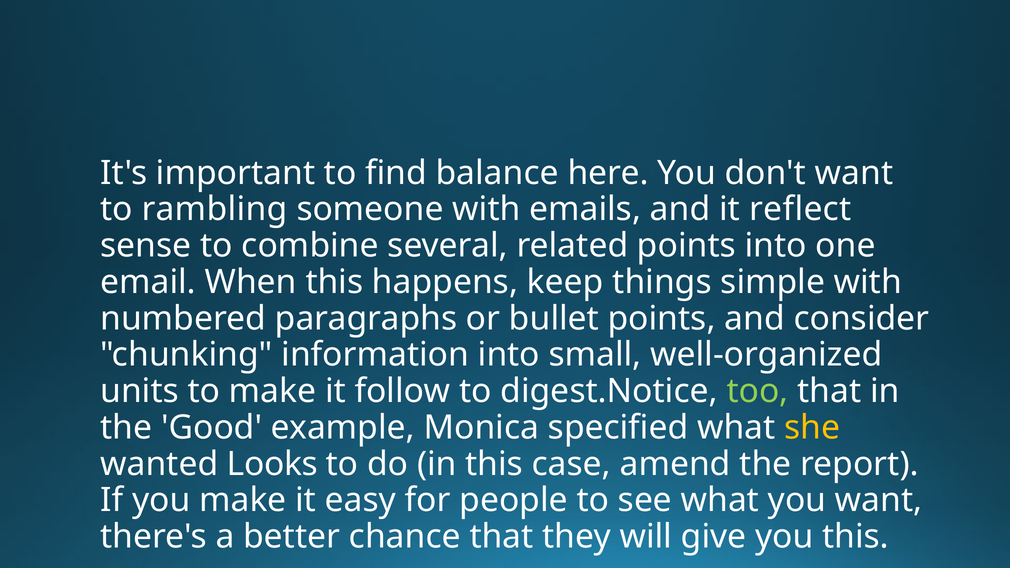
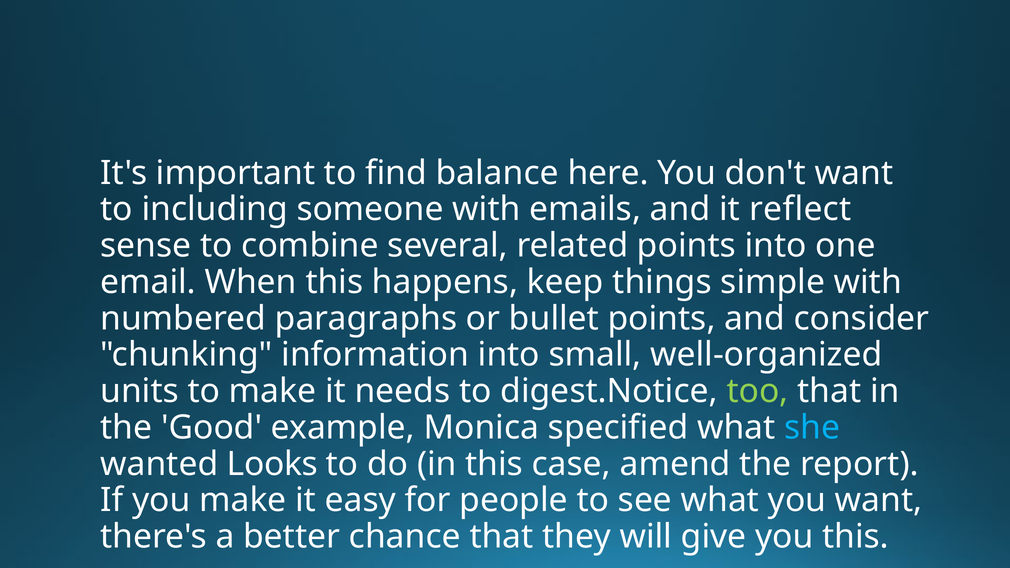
rambling: rambling -> including
follow: follow -> needs
she colour: yellow -> light blue
